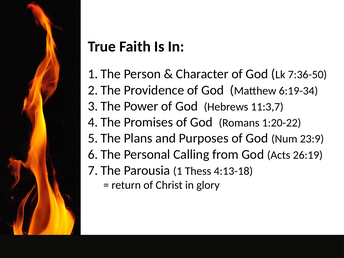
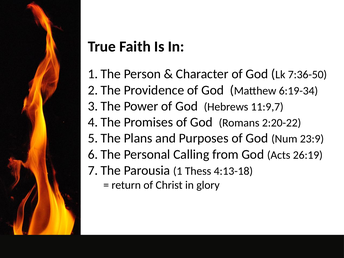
11:3,7: 11:3,7 -> 11:9,7
1:20-22: 1:20-22 -> 2:20-22
